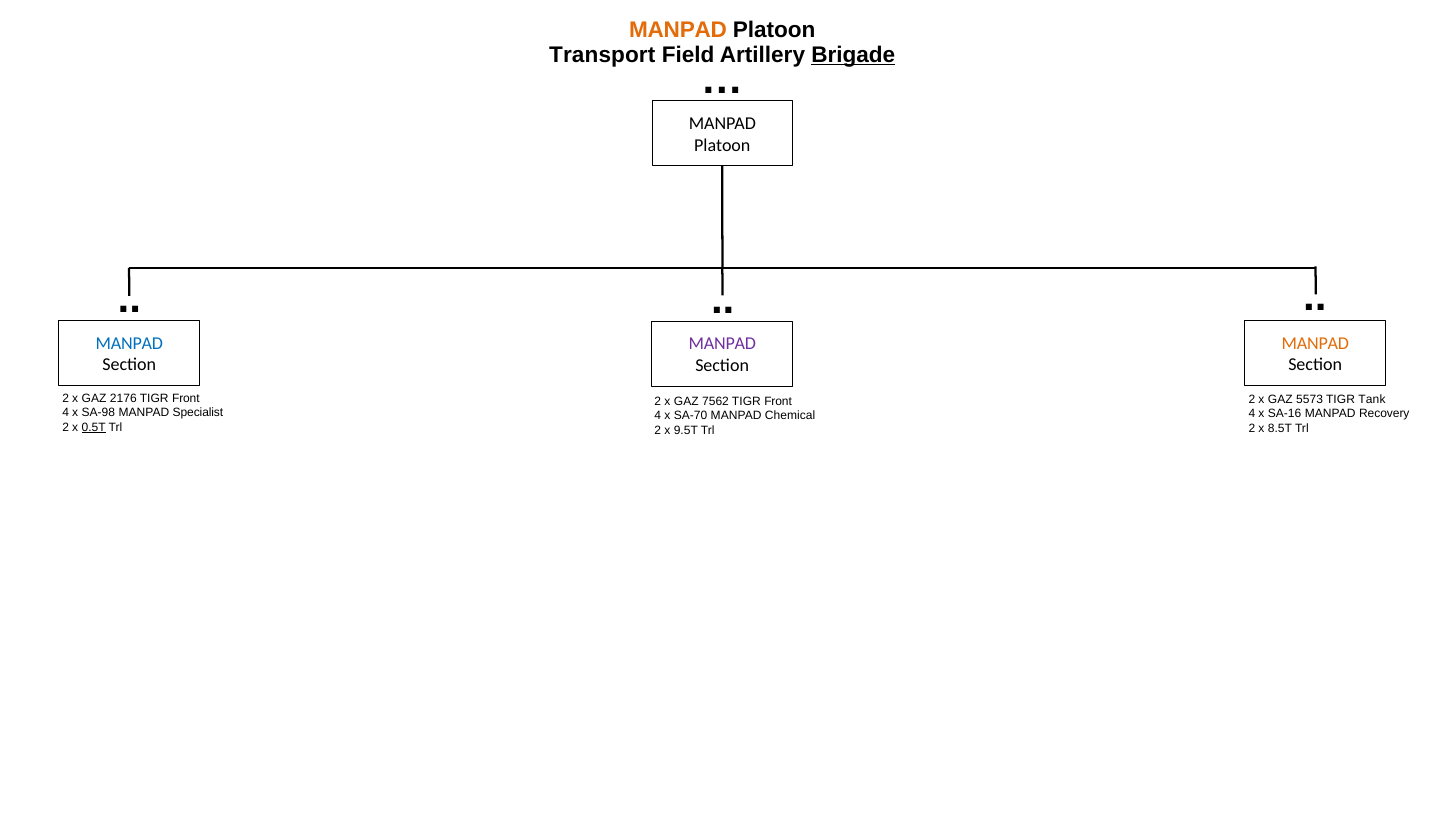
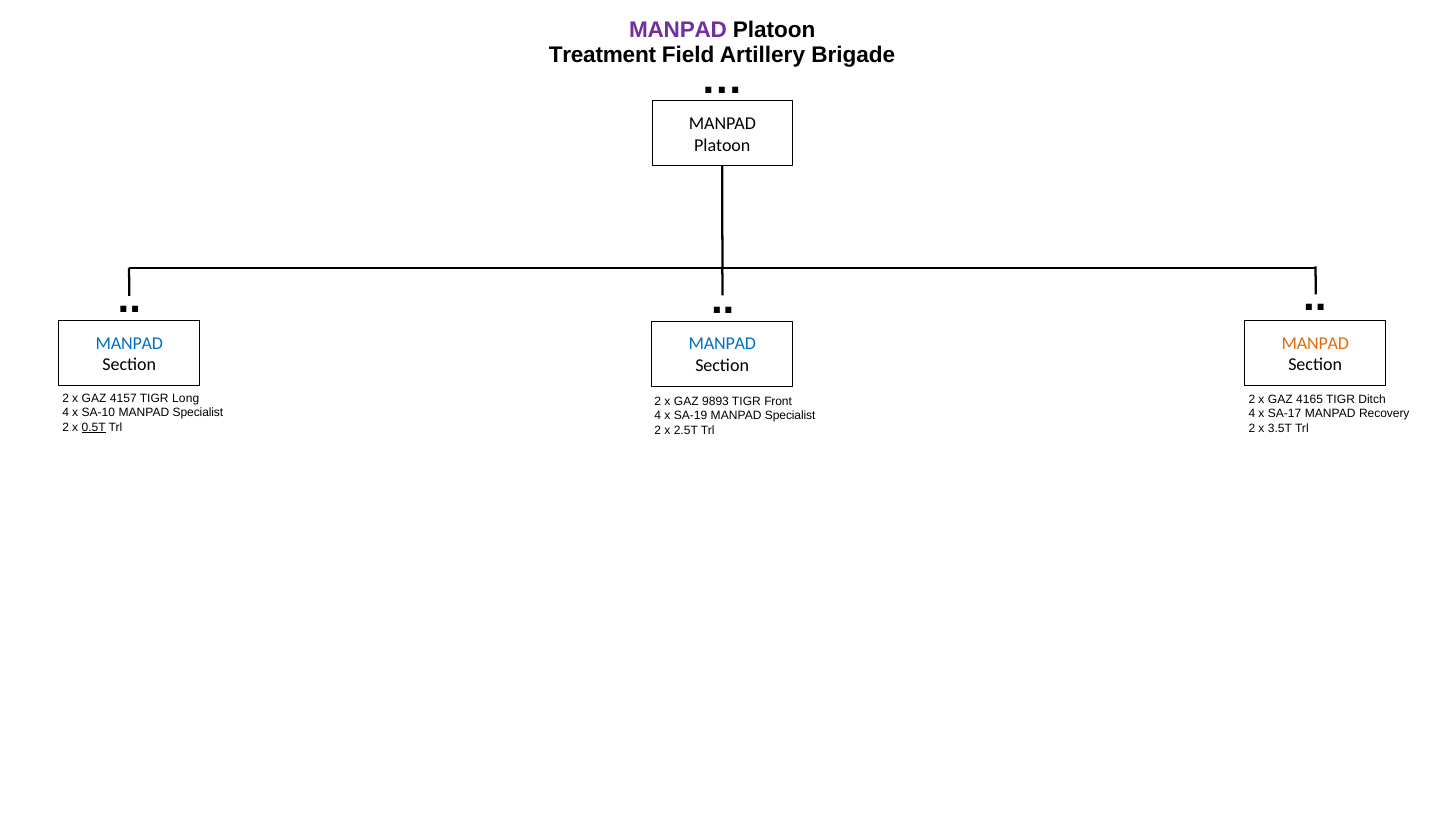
MANPAD at (678, 30) colour: orange -> purple
Transport: Transport -> Treatment
Brigade underline: present -> none
MANPAD at (722, 344) colour: purple -> blue
2176: 2176 -> 4157
Front at (186, 398): Front -> Long
5573: 5573 -> 4165
Tank: Tank -> Ditch
7562: 7562 -> 9893
SA-98: SA-98 -> SA-10
SA-16: SA-16 -> SA-17
SA-70: SA-70 -> SA-19
Chemical at (790, 416): Chemical -> Specialist
8.5T: 8.5T -> 3.5T
9.5T: 9.5T -> 2.5T
